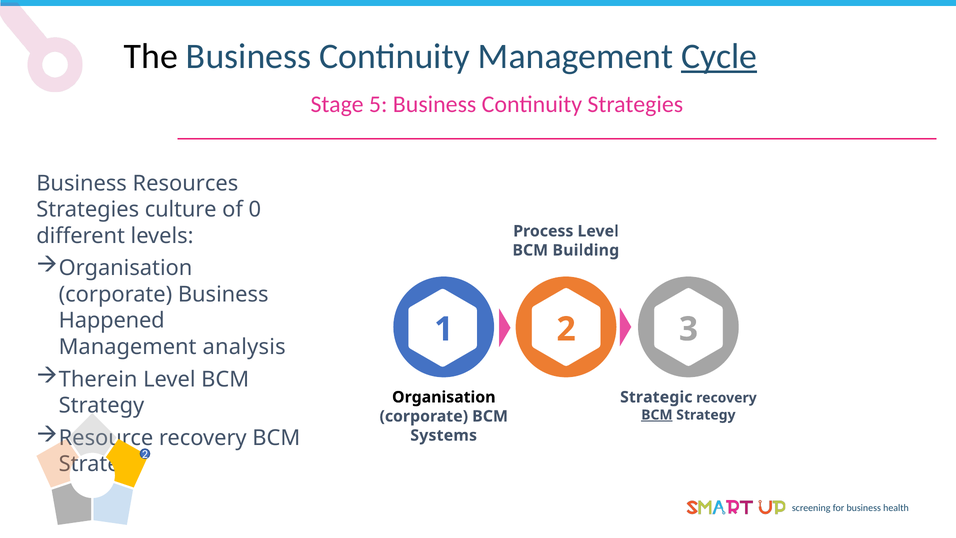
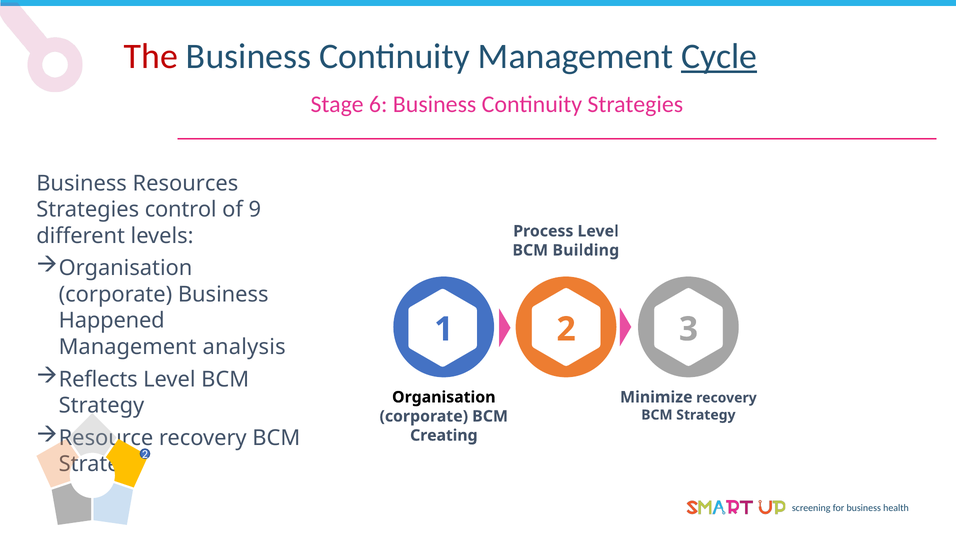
The colour: black -> red
5: 5 -> 6
culture: culture -> control
0: 0 -> 9
Therein: Therein -> Reflects
Strategic: Strategic -> Minimize
BCM at (657, 415) underline: present -> none
Systems: Systems -> Creating
